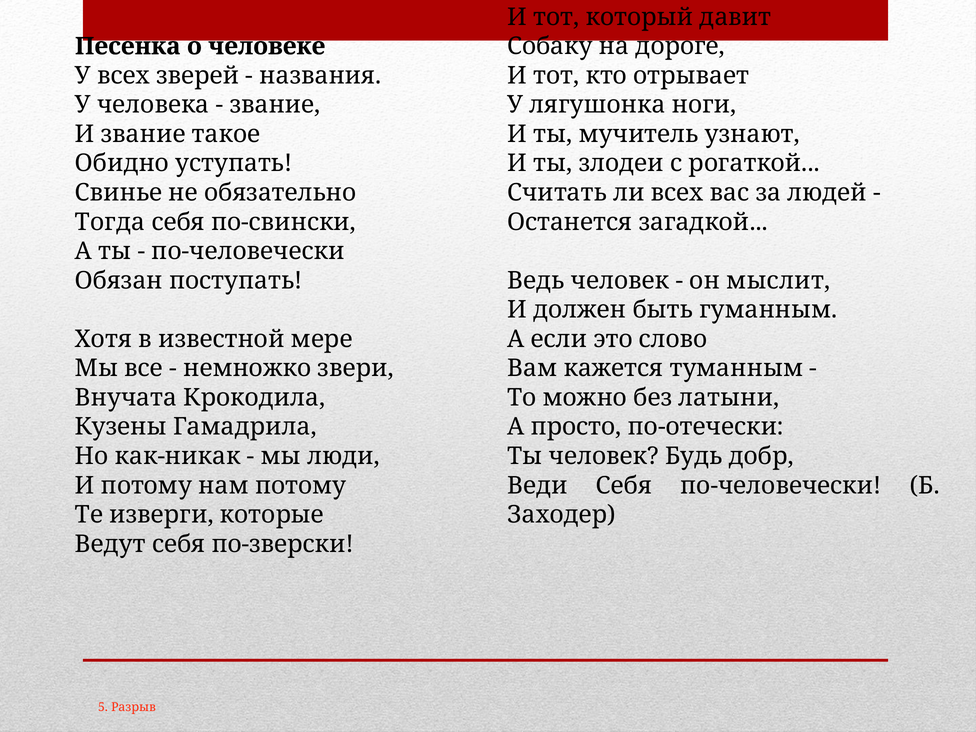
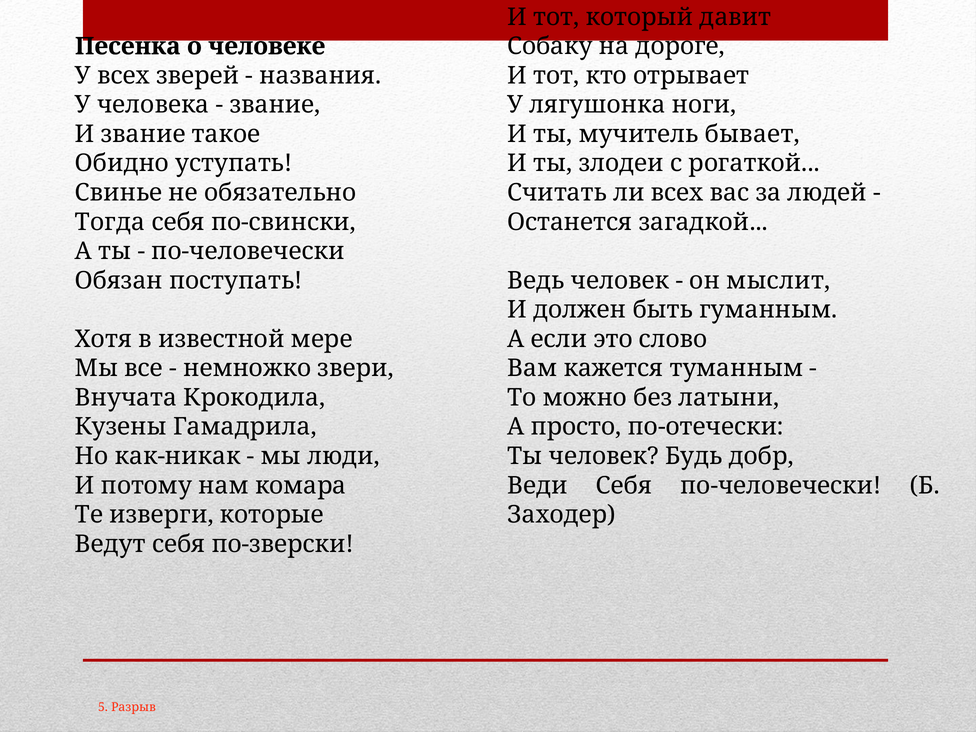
узнают: узнают -> бывает
нам потому: потому -> комара
